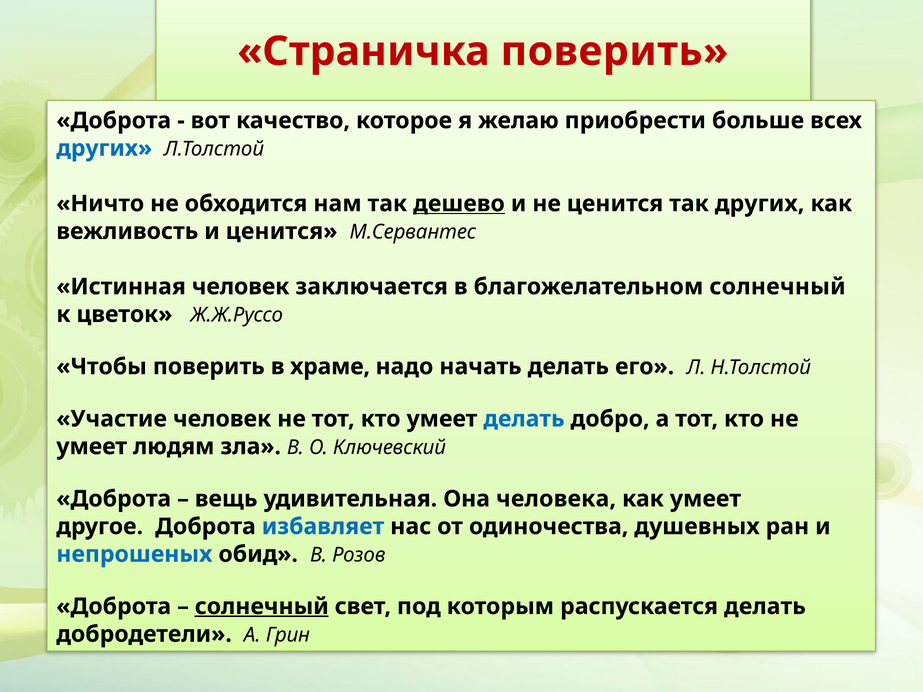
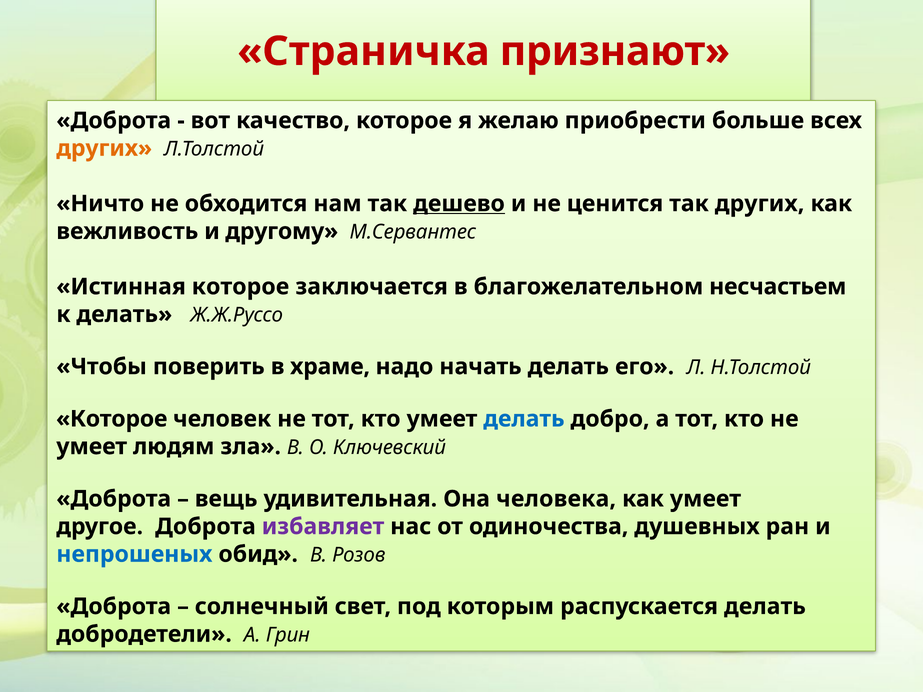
Страничка поверить: поверить -> признают
других at (104, 148) colour: blue -> orange
и ценится: ценится -> другому
Истинная человек: человек -> которое
благожелательном солнечный: солнечный -> несчастьем
к цветок: цветок -> делать
Участие at (112, 419): Участие -> Которое
избавляет colour: blue -> purple
солнечный at (262, 607) underline: present -> none
